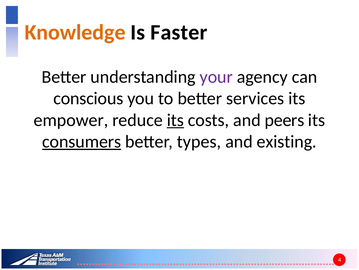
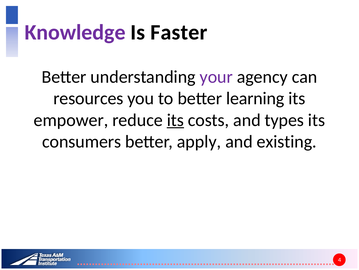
Knowledge colour: orange -> purple
conscious: conscious -> resources
services: services -> learning
peers: peers -> types
consumers underline: present -> none
types: types -> apply
